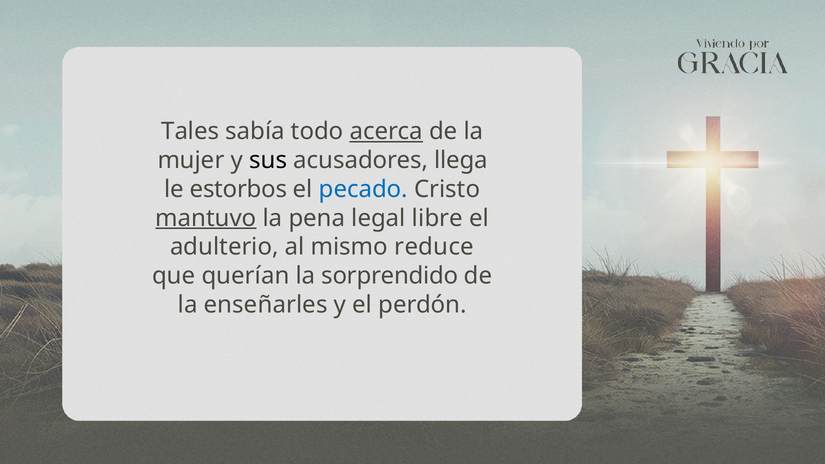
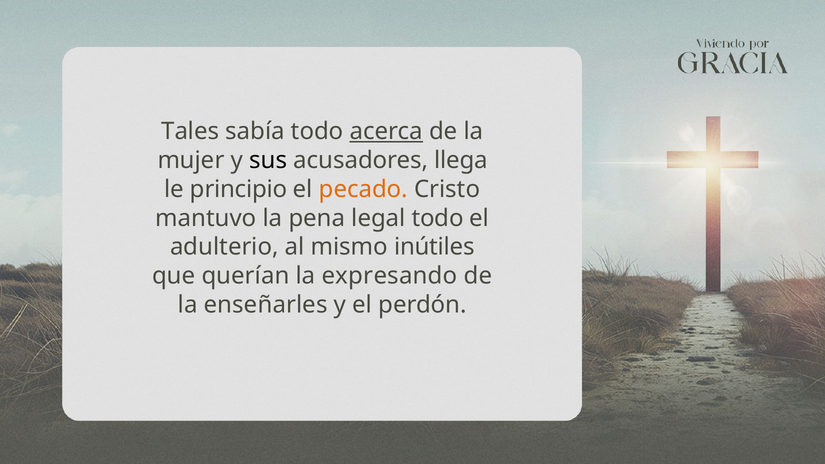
estorbos: estorbos -> principio
pecado colour: blue -> orange
mantuvo underline: present -> none
legal libre: libre -> todo
reduce: reduce -> inútiles
sorprendido: sorprendido -> expresando
